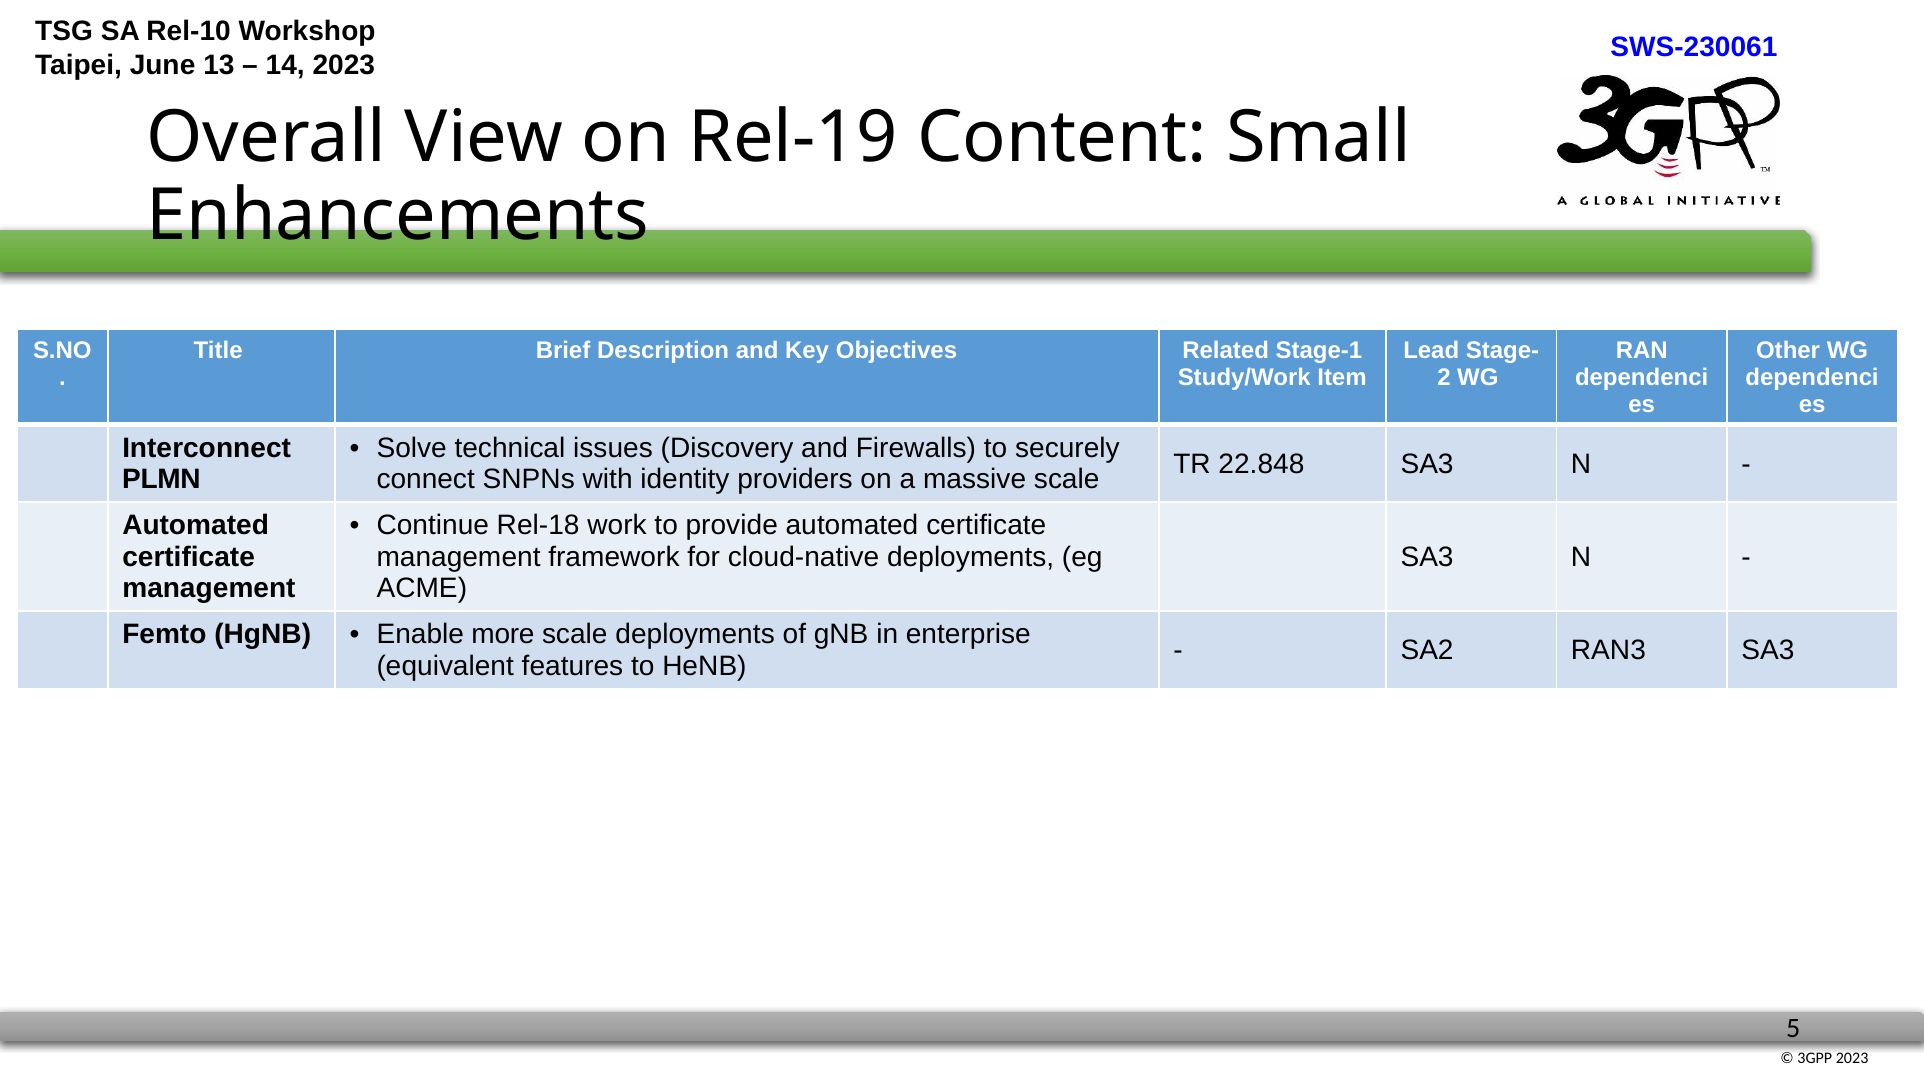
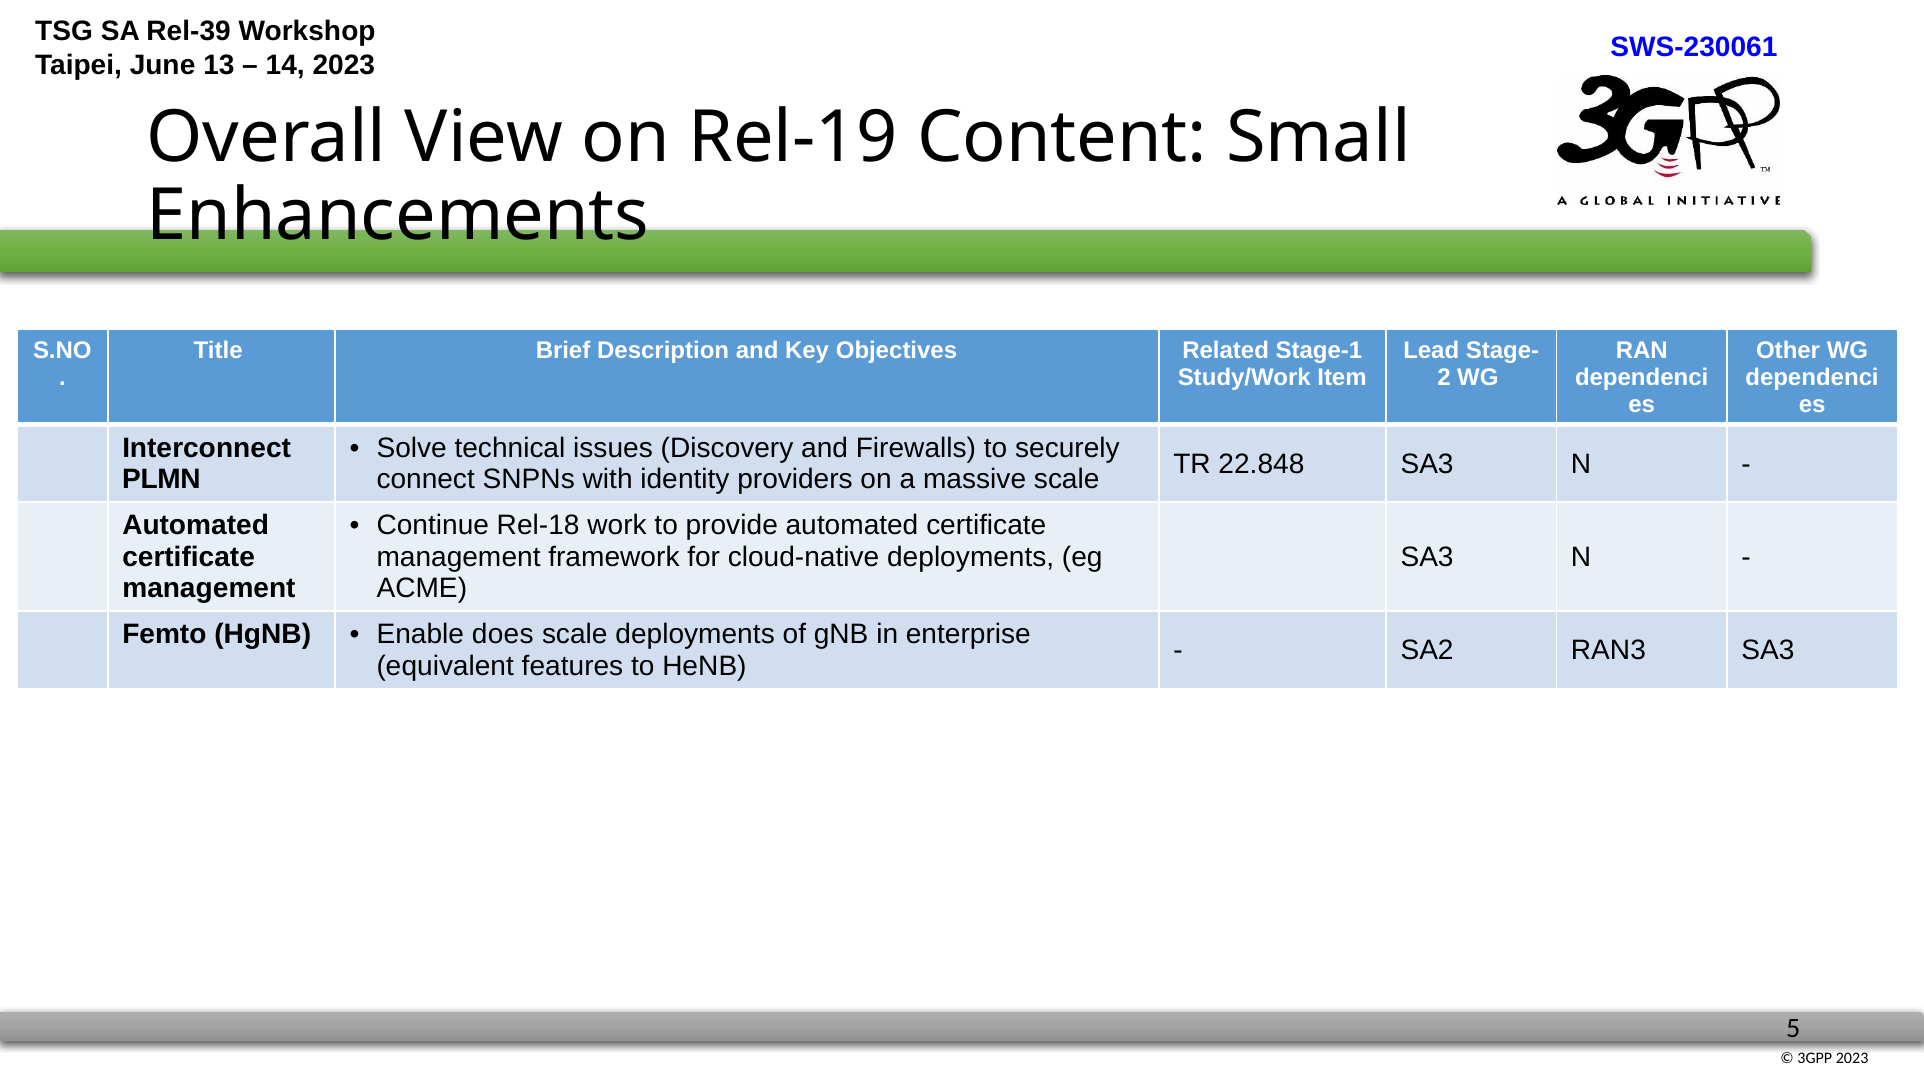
Rel-10: Rel-10 -> Rel-39
more: more -> does
